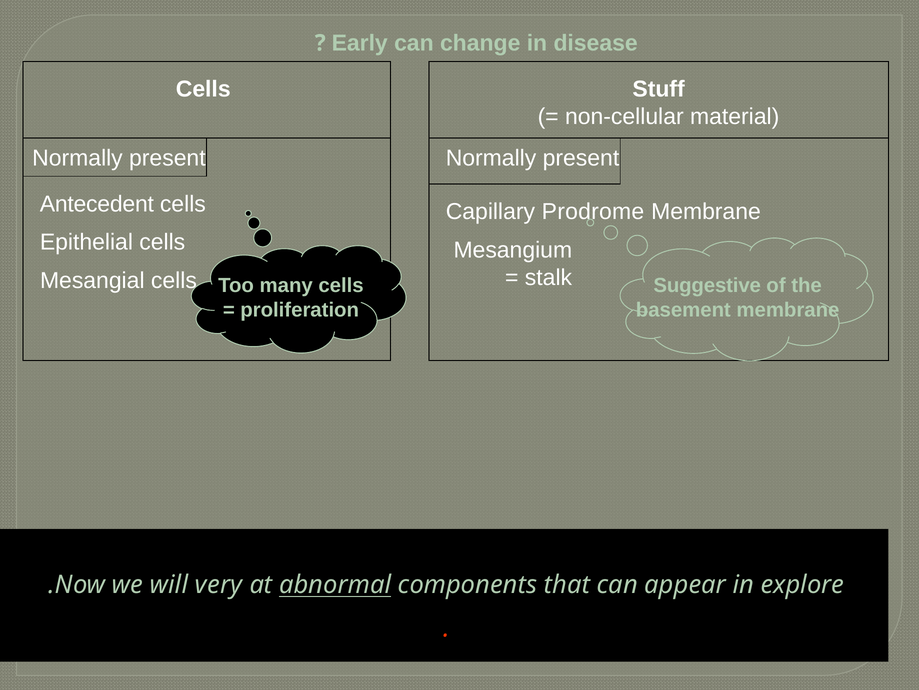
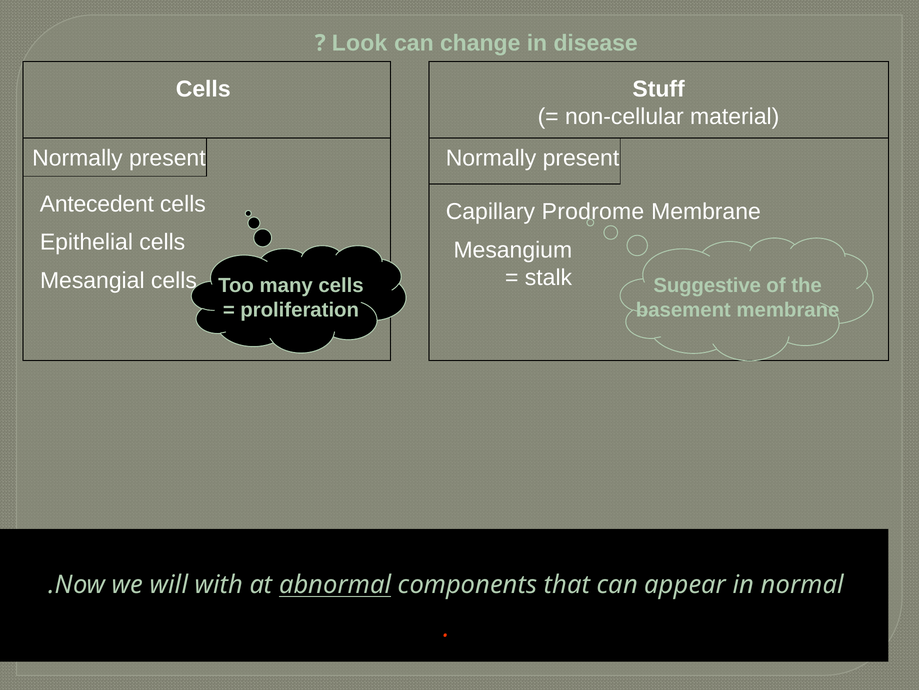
Early: Early -> Look
very: very -> with
explore: explore -> normal
